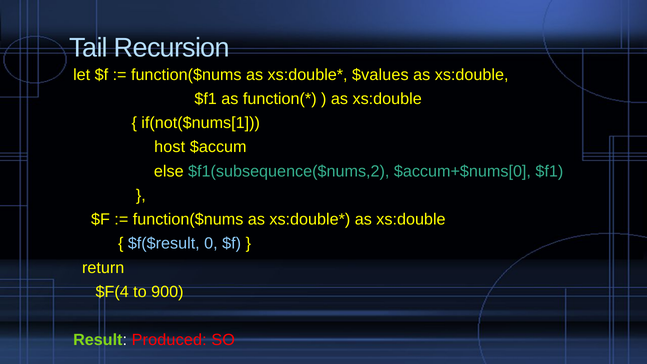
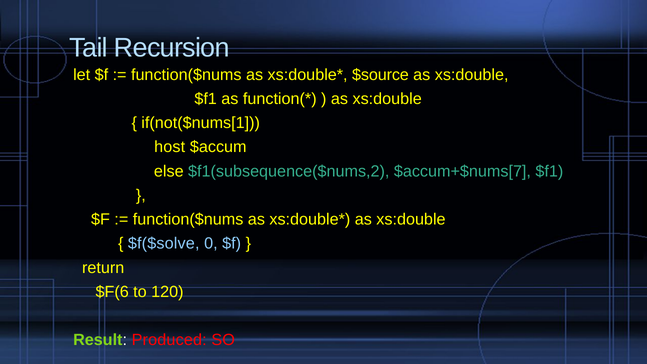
$values: $values -> $source
$accum+$nums[0: $accum+$nums[0 -> $accum+$nums[7
$f($result: $f($result -> $f($solve
$F(4: $F(4 -> $F(6
900: 900 -> 120
